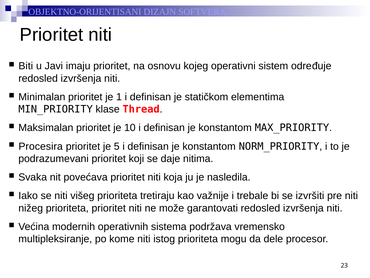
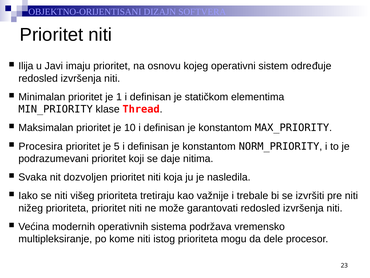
Biti: Biti -> Ilija
povećava: povećava -> dozvoljen
